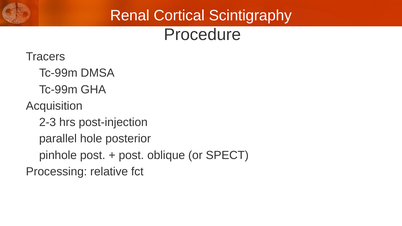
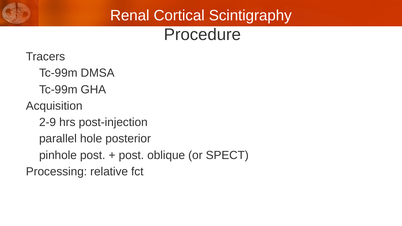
2-3: 2-3 -> 2-9
